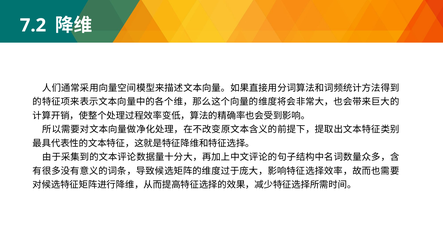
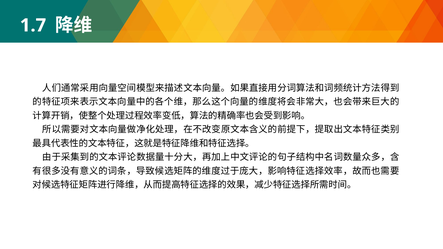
7.2: 7.2 -> 1.7
